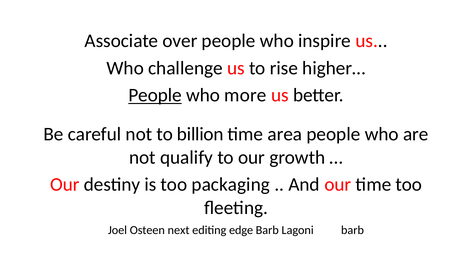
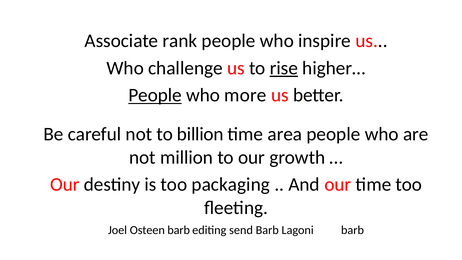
over: over -> rank
rise underline: none -> present
qualify: qualify -> million
Osteen next: next -> barb
edge: edge -> send
